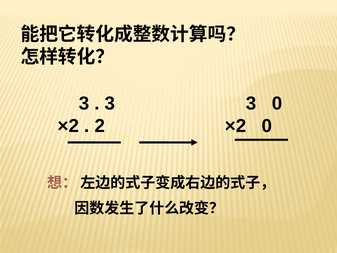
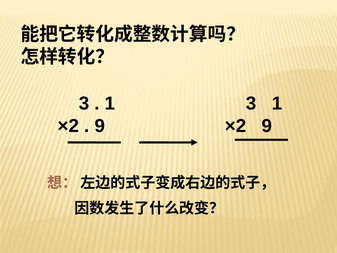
3 at (110, 103): 3 -> 1
3 0: 0 -> 1
2 at (100, 126): 2 -> 9
×2 0: 0 -> 9
